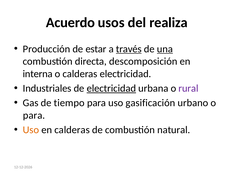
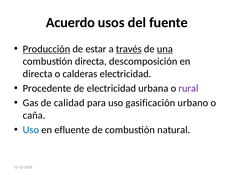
realiza: realiza -> fuente
Producción underline: none -> present
interna at (38, 74): interna -> directa
Industriales: Industriales -> Procedente
electricidad at (111, 89) underline: present -> none
tiempo: tiempo -> calidad
para at (34, 116): para -> caña
Uso at (31, 130) colour: orange -> blue
en calderas: calderas -> efluente
